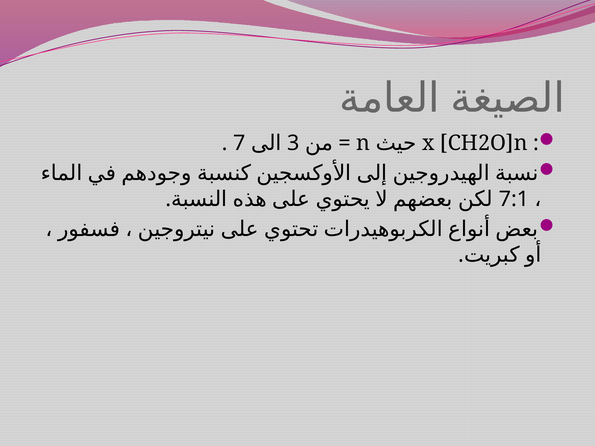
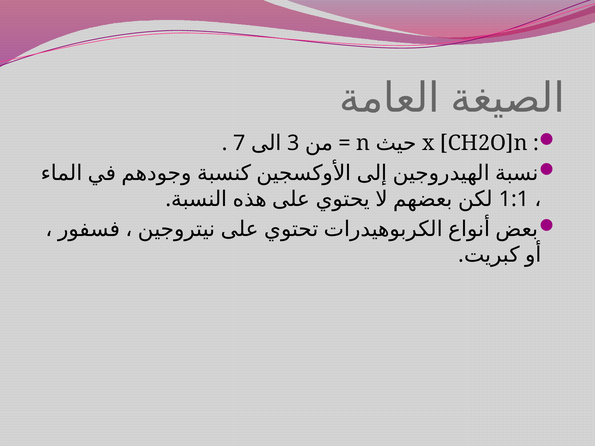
7:1: 7:1 -> 1:1
